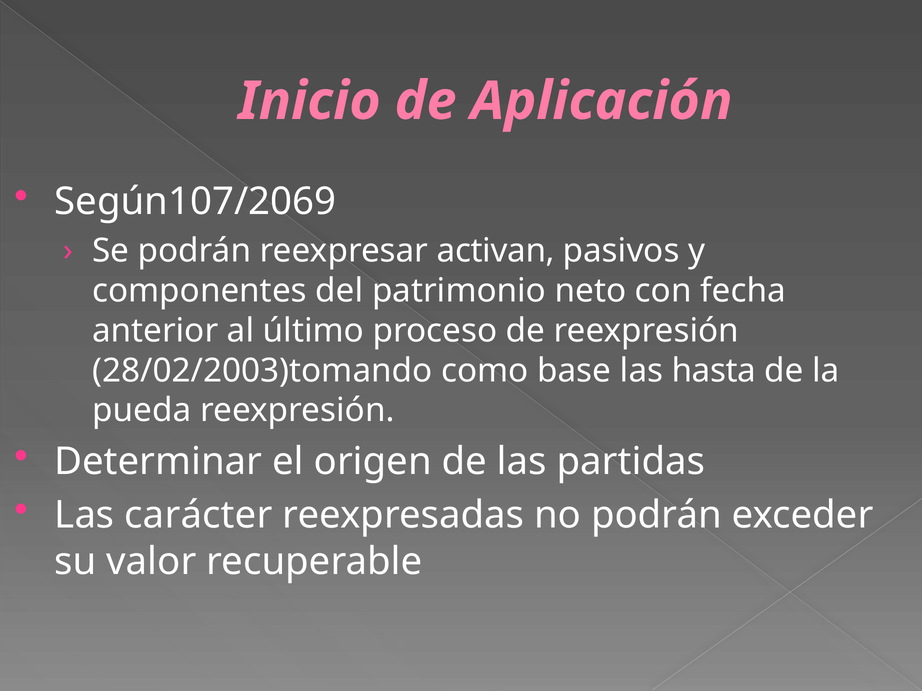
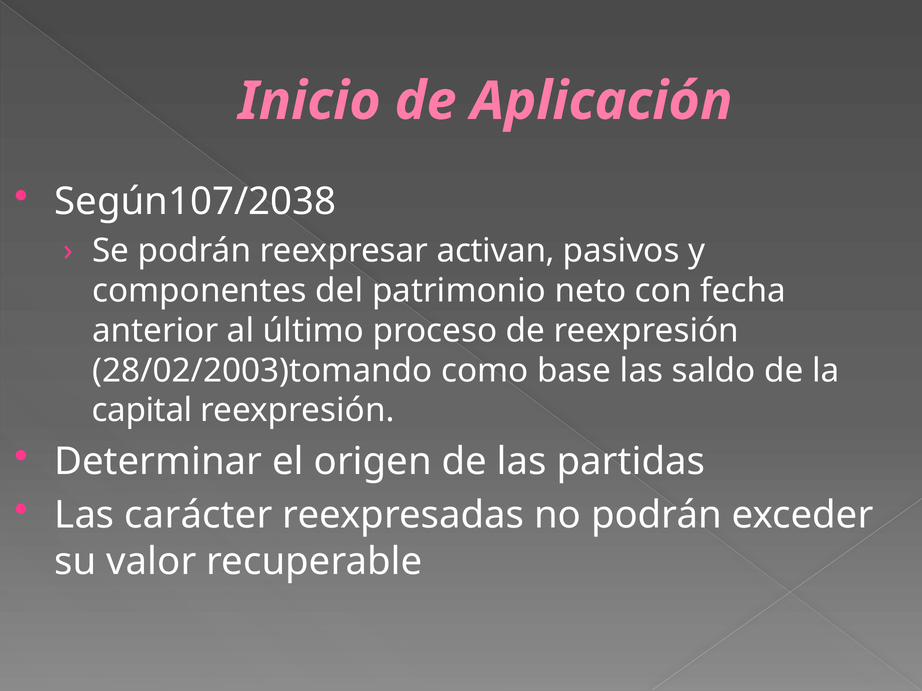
Según107/2069: Según107/2069 -> Según107/2038
hasta: hasta -> saldo
pueda: pueda -> capital
